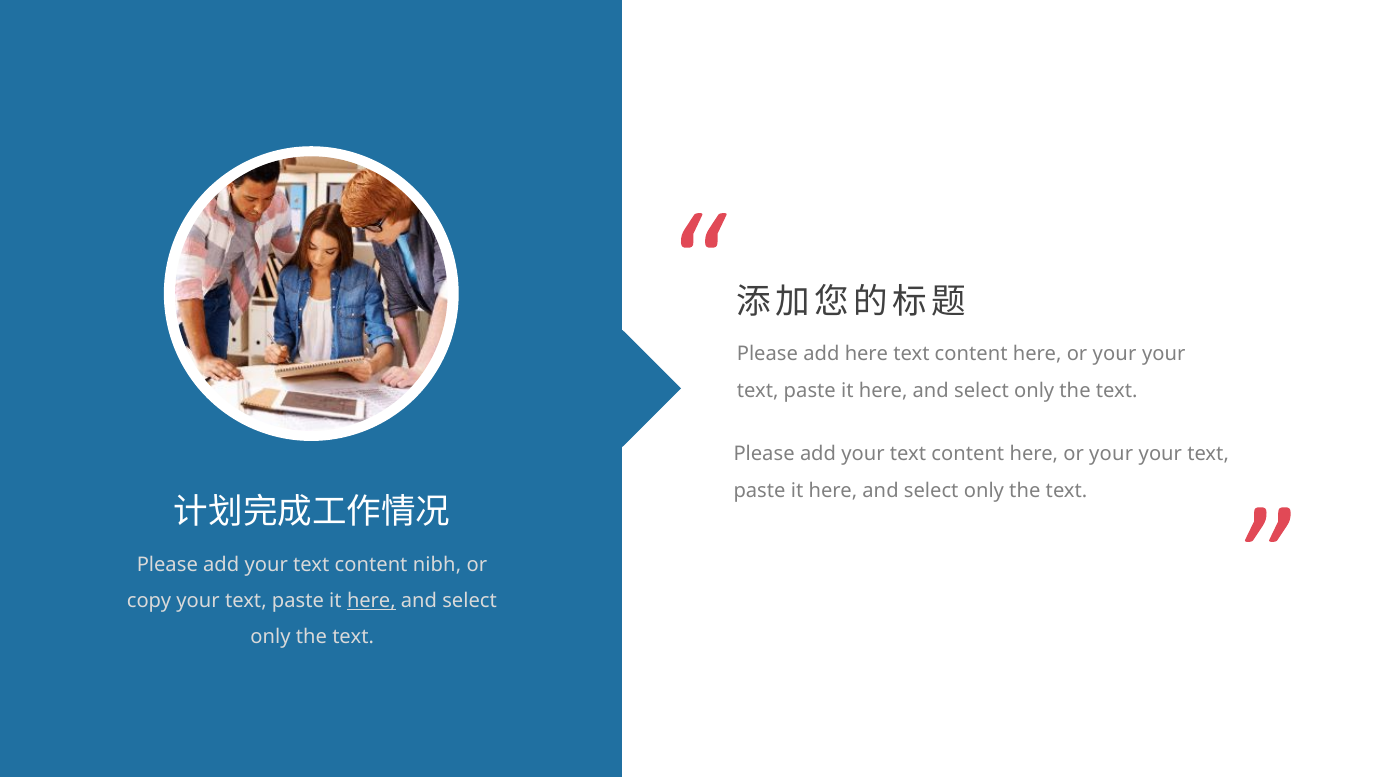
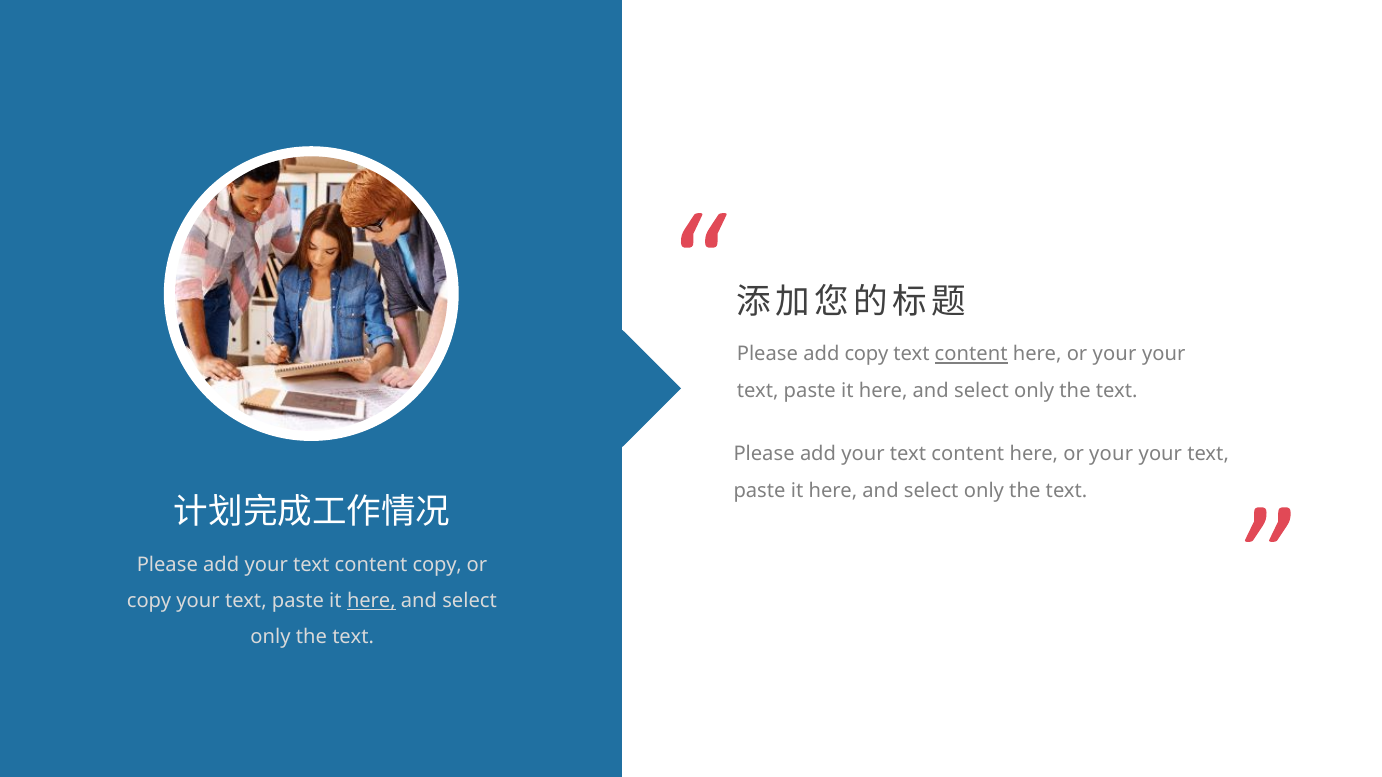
add here: here -> copy
content at (971, 354) underline: none -> present
content nibh: nibh -> copy
